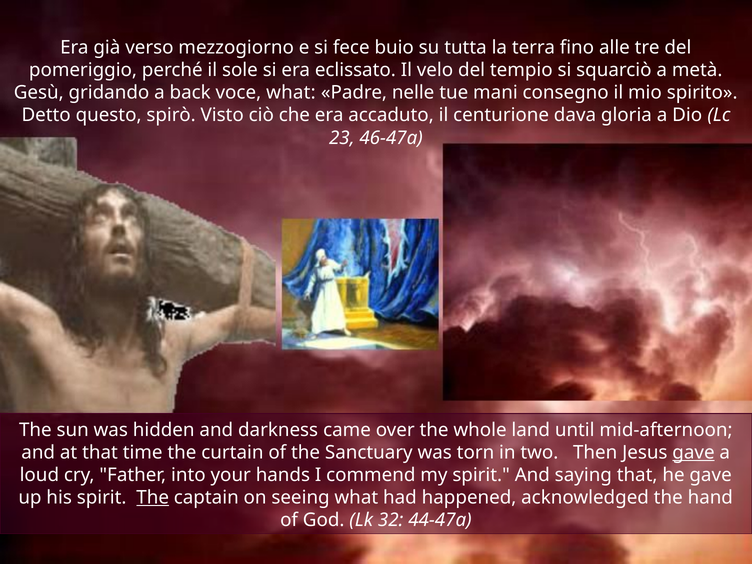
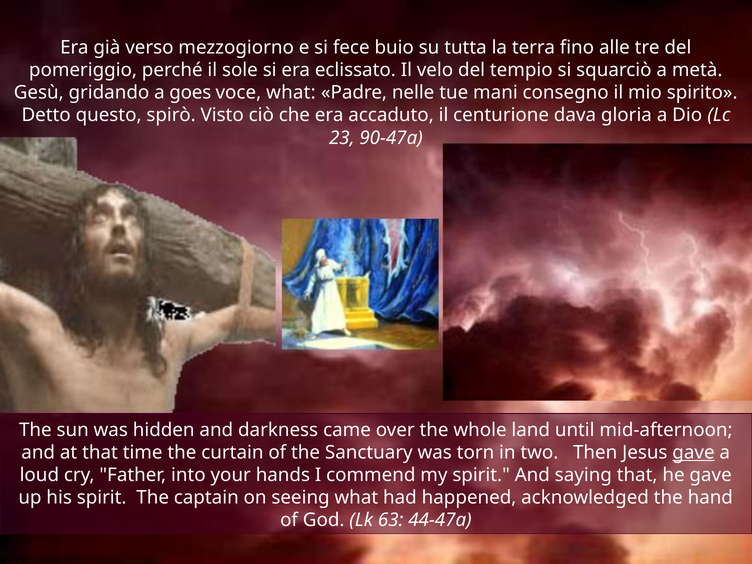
back: back -> goes
46-47a: 46-47a -> 90-47a
The at (153, 498) underline: present -> none
32: 32 -> 63
